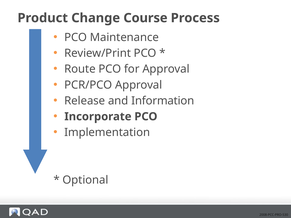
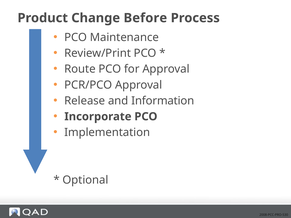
Course: Course -> Before
